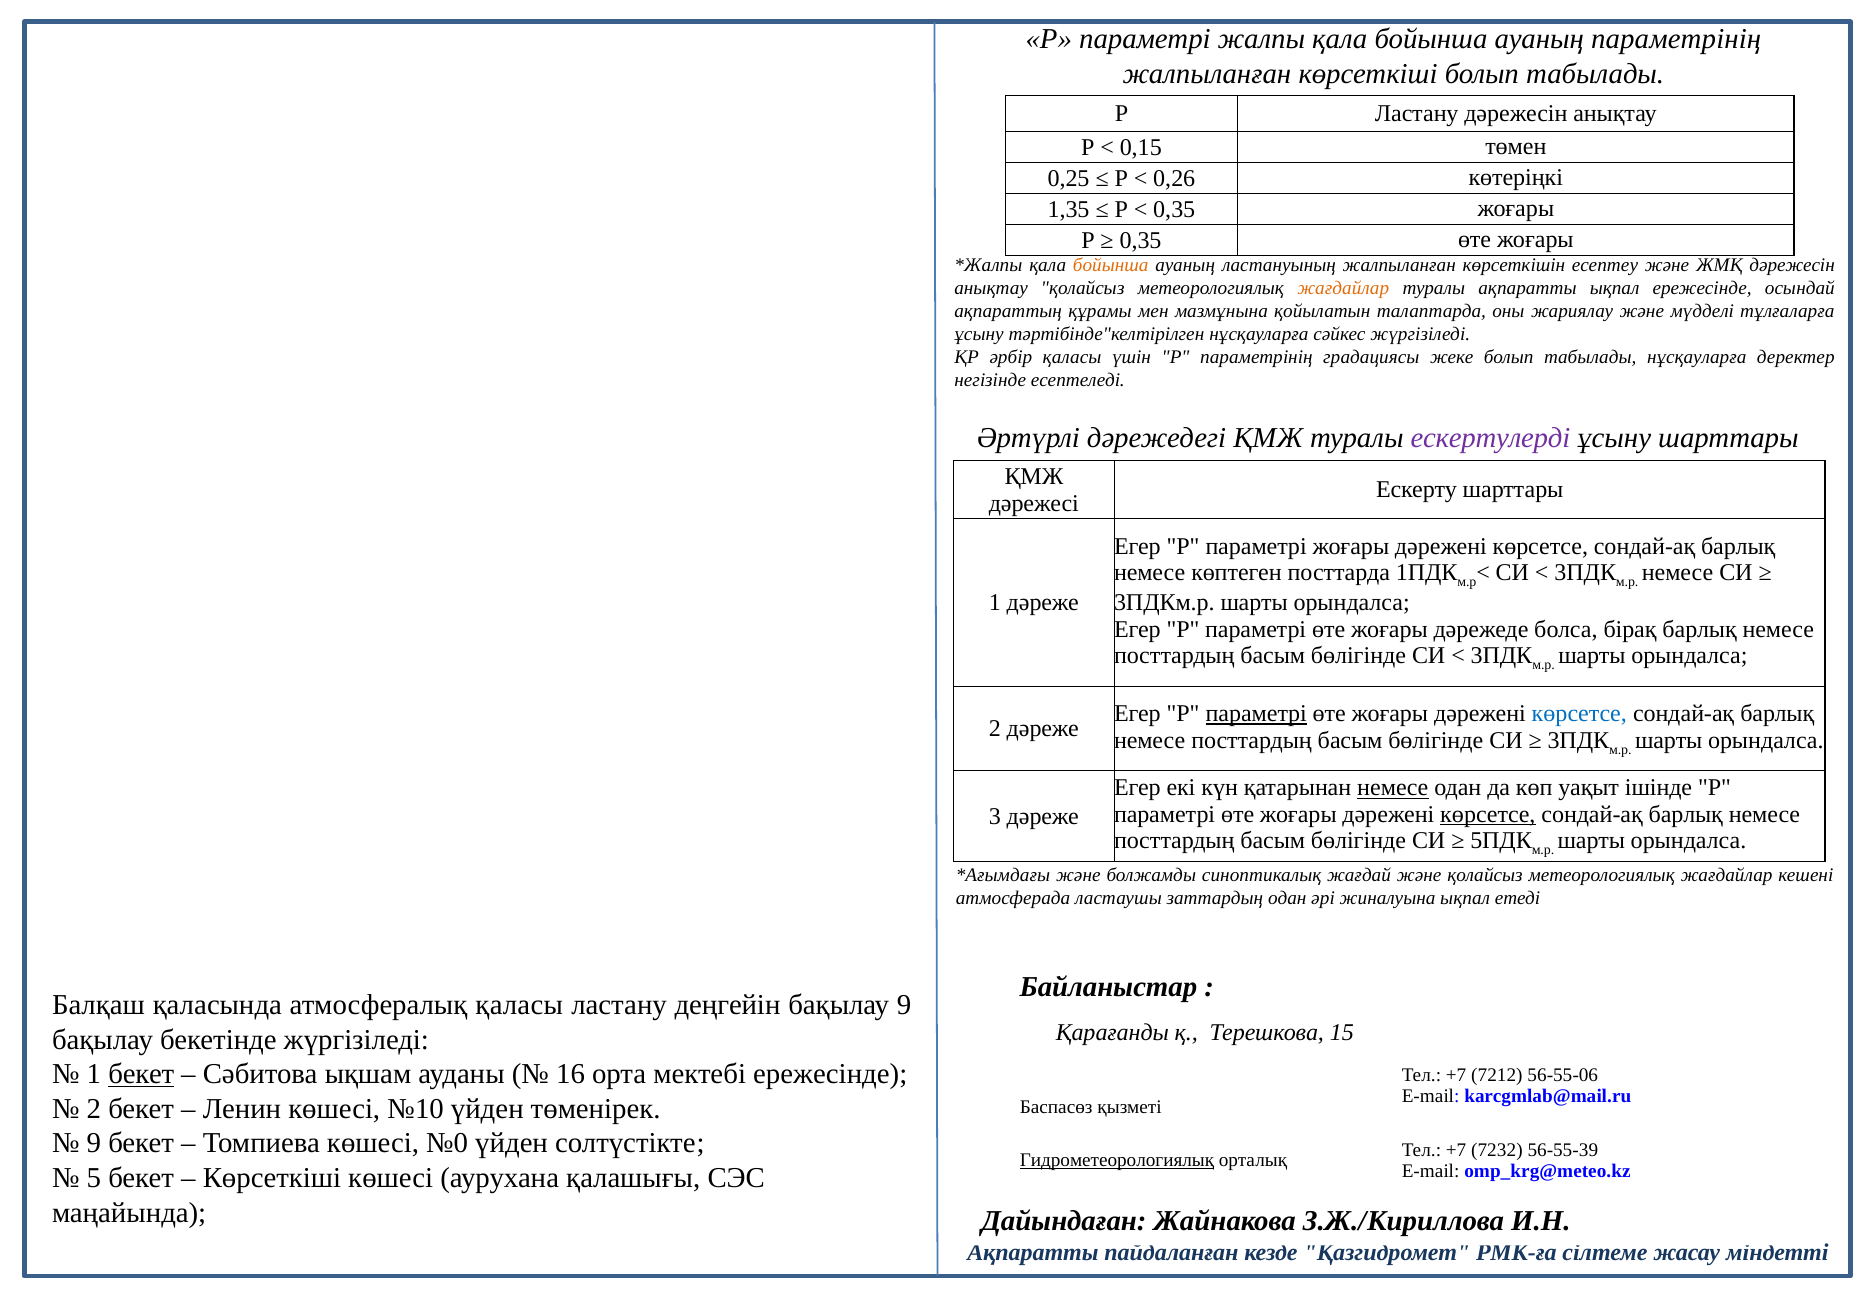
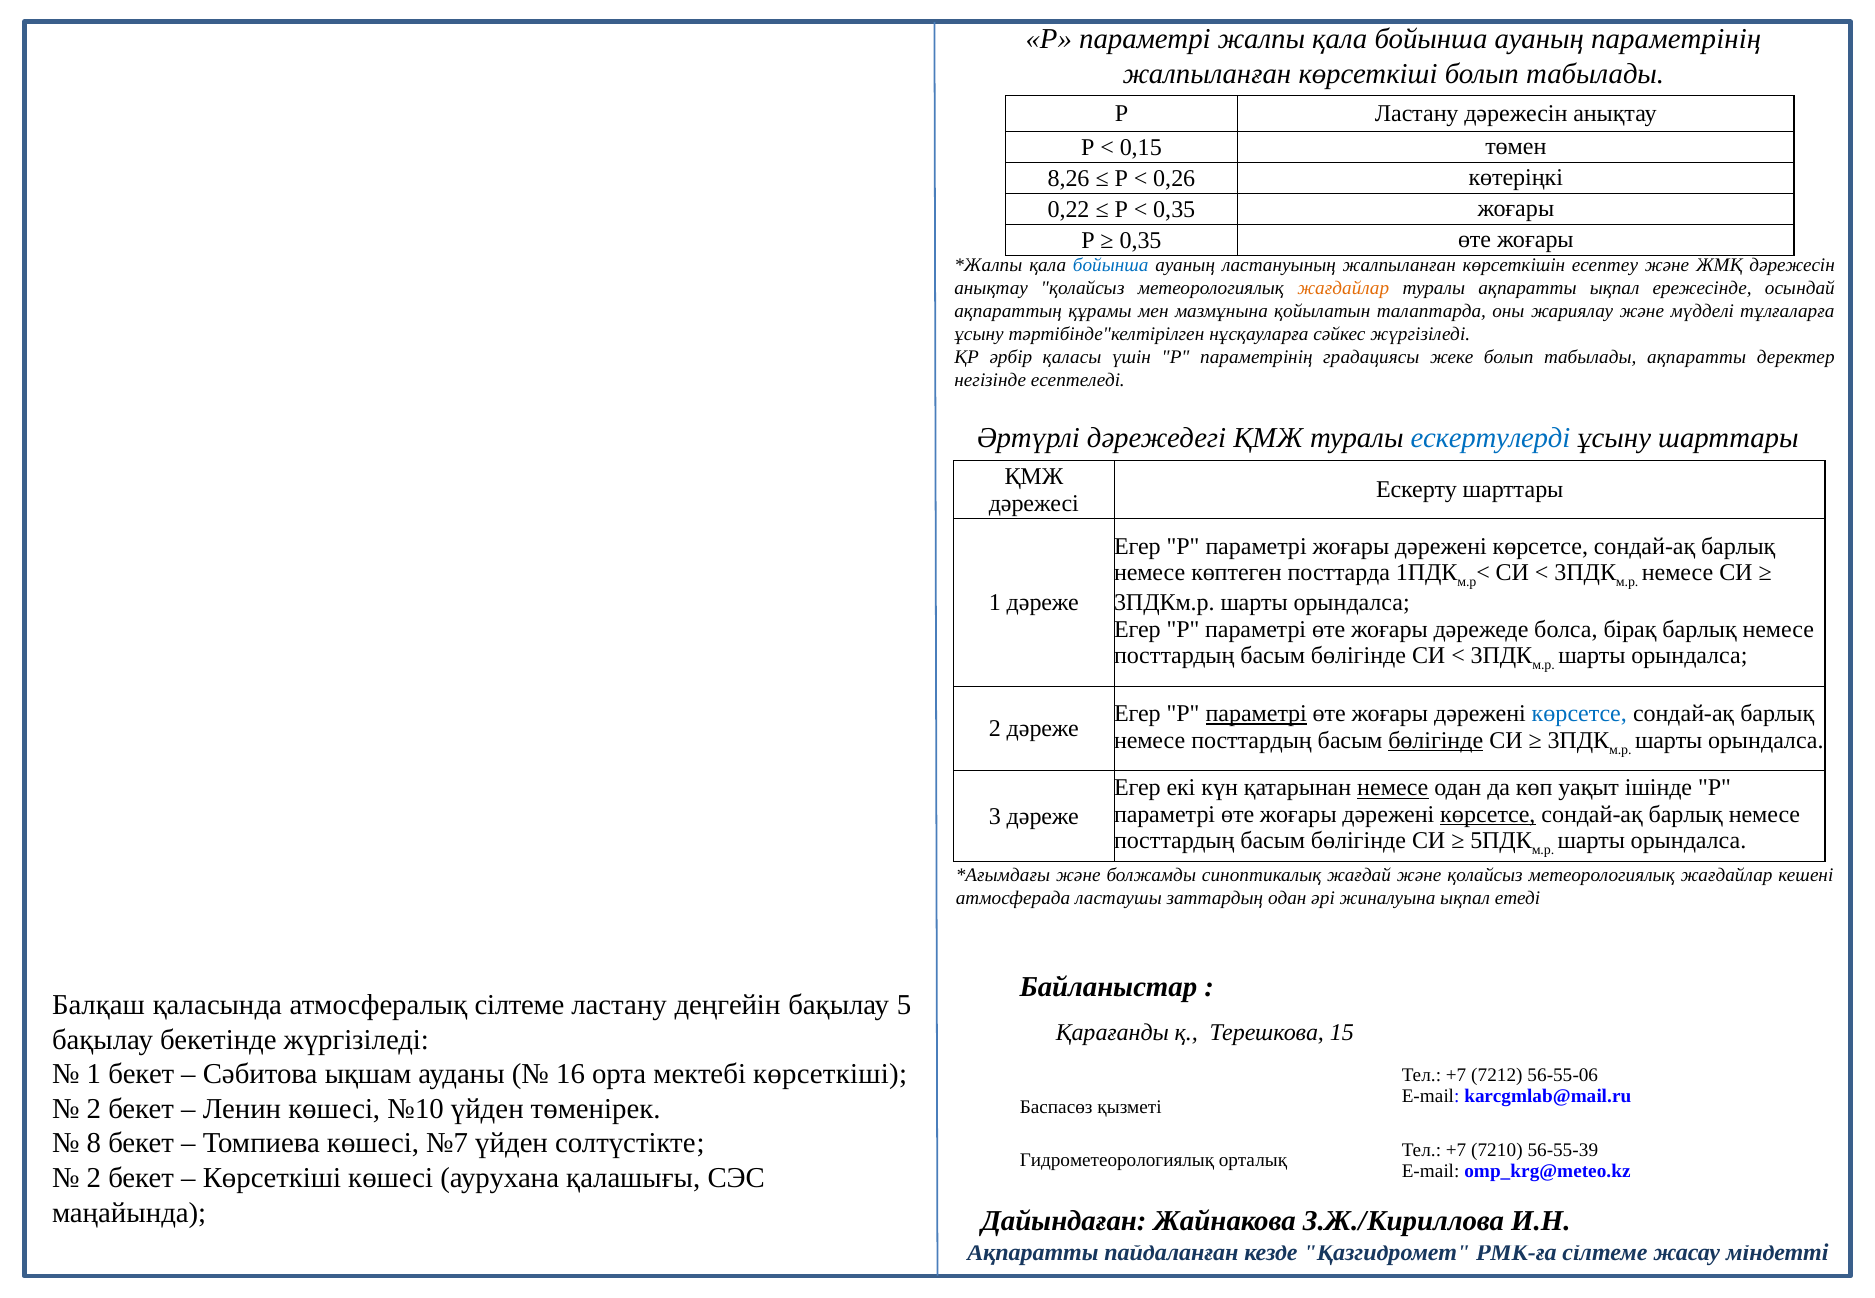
0,25: 0,25 -> 8,26
1,35: 1,35 -> 0,22
бойынша at (1111, 265) colour: orange -> blue
табылады нұсқауларға: нұсқауларға -> ақпаратты
ескертулерді colour: purple -> blue
бөлігінде at (1436, 740) underline: none -> present
атмосфералық қаласы: қаласы -> сілтеме
бақылау 9: 9 -> 5
бекет at (141, 1074) underline: present -> none
мектебі ережесінде: ережесінде -> көрсеткіші
9 at (94, 1143): 9 -> 8
№0: №0 -> №7
7232: 7232 -> 7210
Гидрометеорологиялық underline: present -> none
5 at (94, 1178): 5 -> 2
